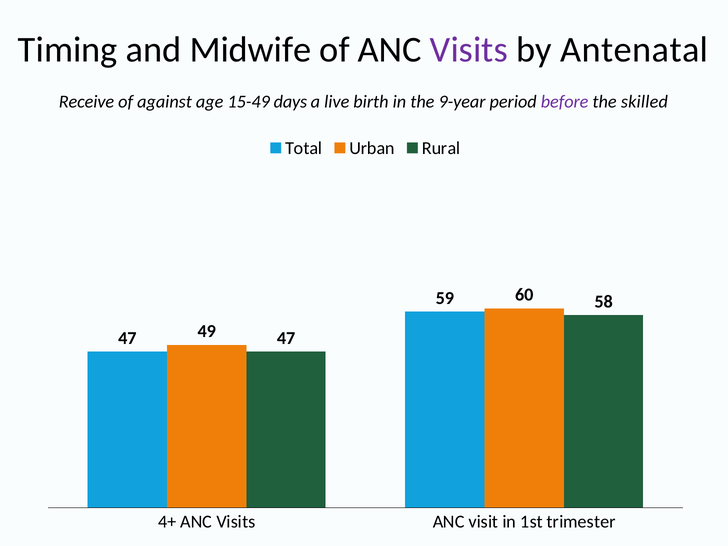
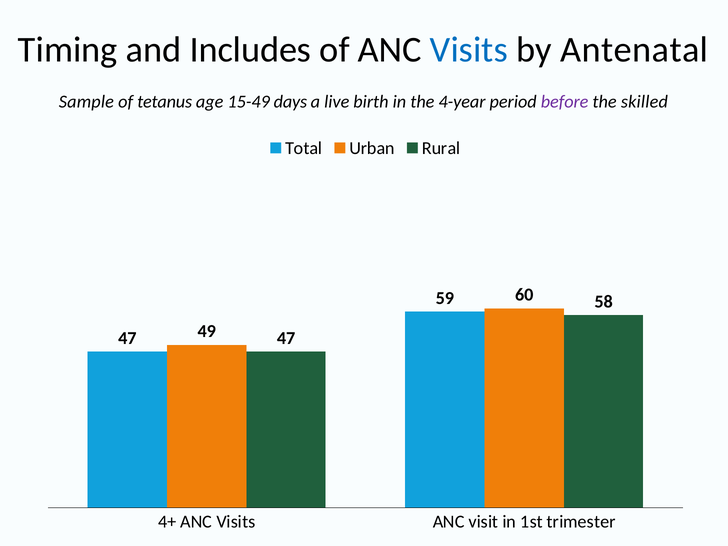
Midwife: Midwife -> Includes
Visits at (469, 50) colour: purple -> blue
Receive: Receive -> Sample
against: against -> tetanus
9-year: 9-year -> 4-year
